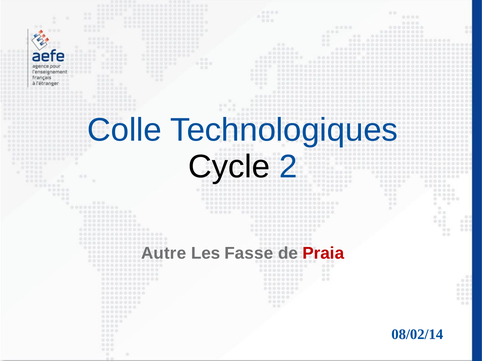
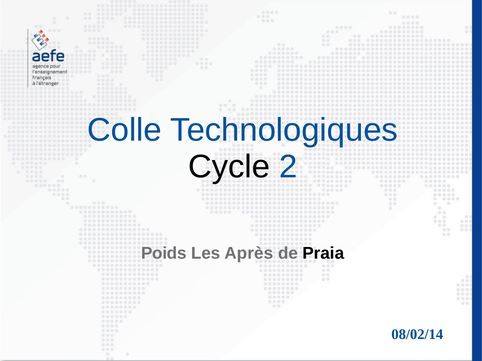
Autre: Autre -> Poids
Fasse: Fasse -> Après
Praia colour: red -> black
